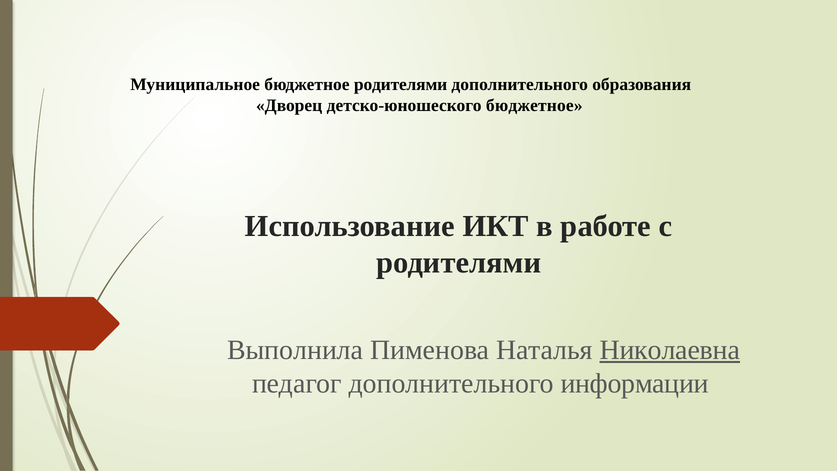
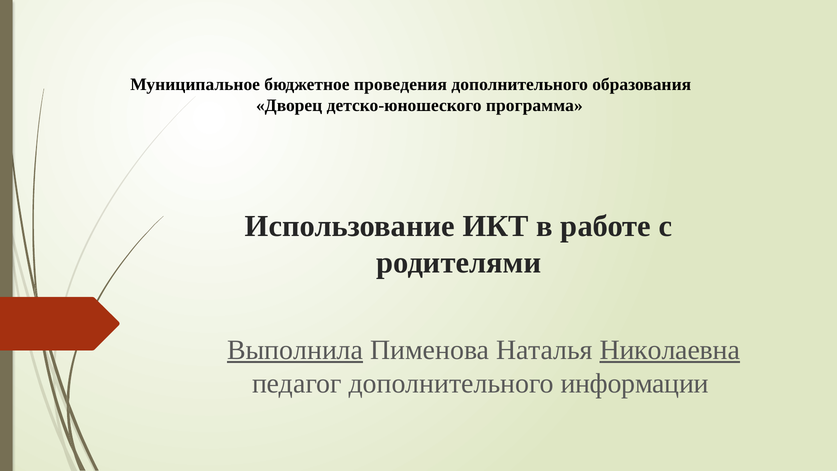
бюджетное родителями: родителями -> проведения
детско-юношеского бюджетное: бюджетное -> программа
Выполнила underline: none -> present
